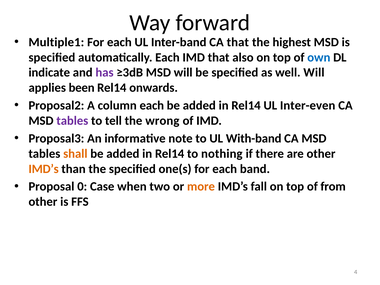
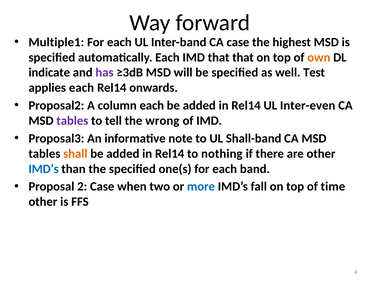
CA that: that -> case
that also: also -> that
own colour: blue -> orange
well Will: Will -> Test
applies been: been -> each
With-band: With-band -> Shall-band
IMD’s at (44, 169) colour: orange -> blue
0: 0 -> 2
more colour: orange -> blue
from: from -> time
